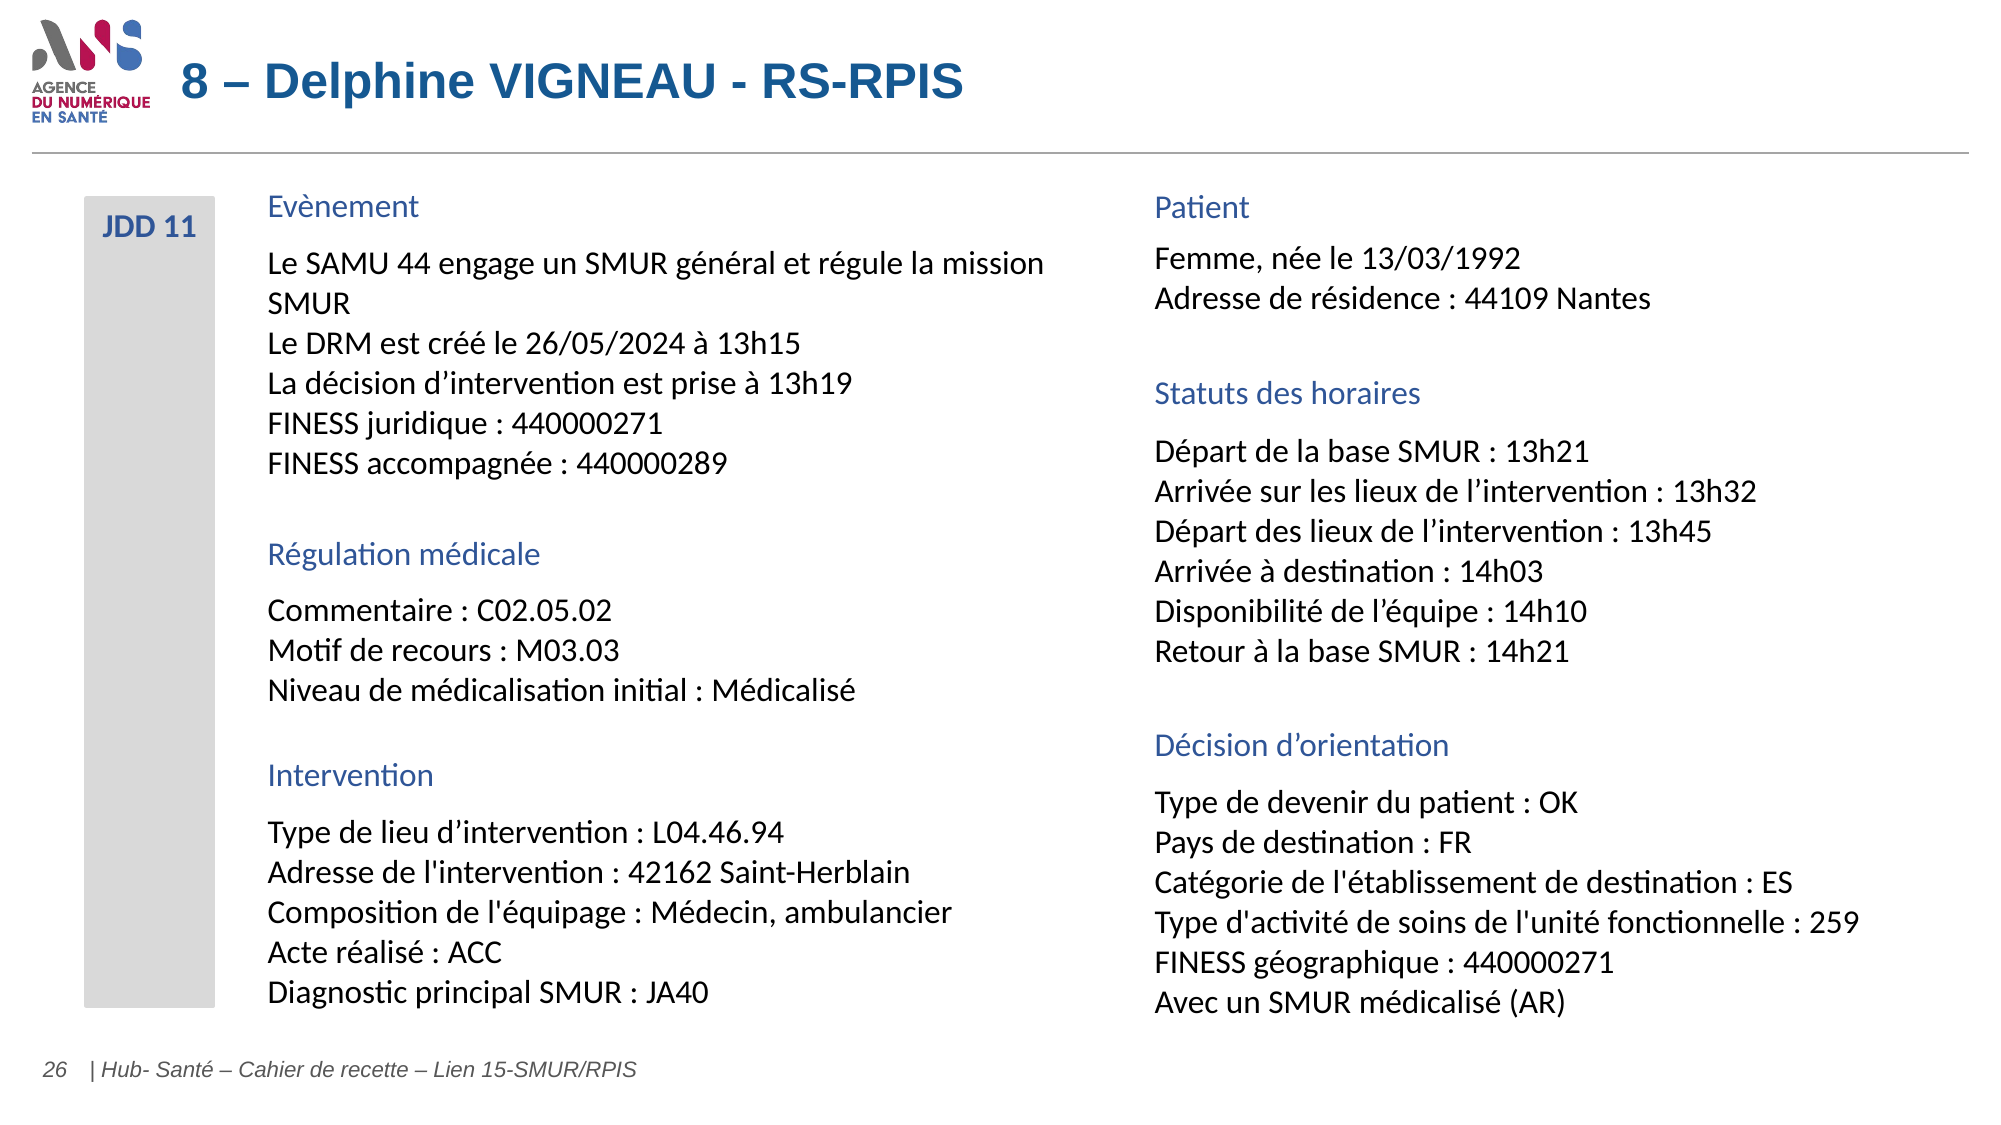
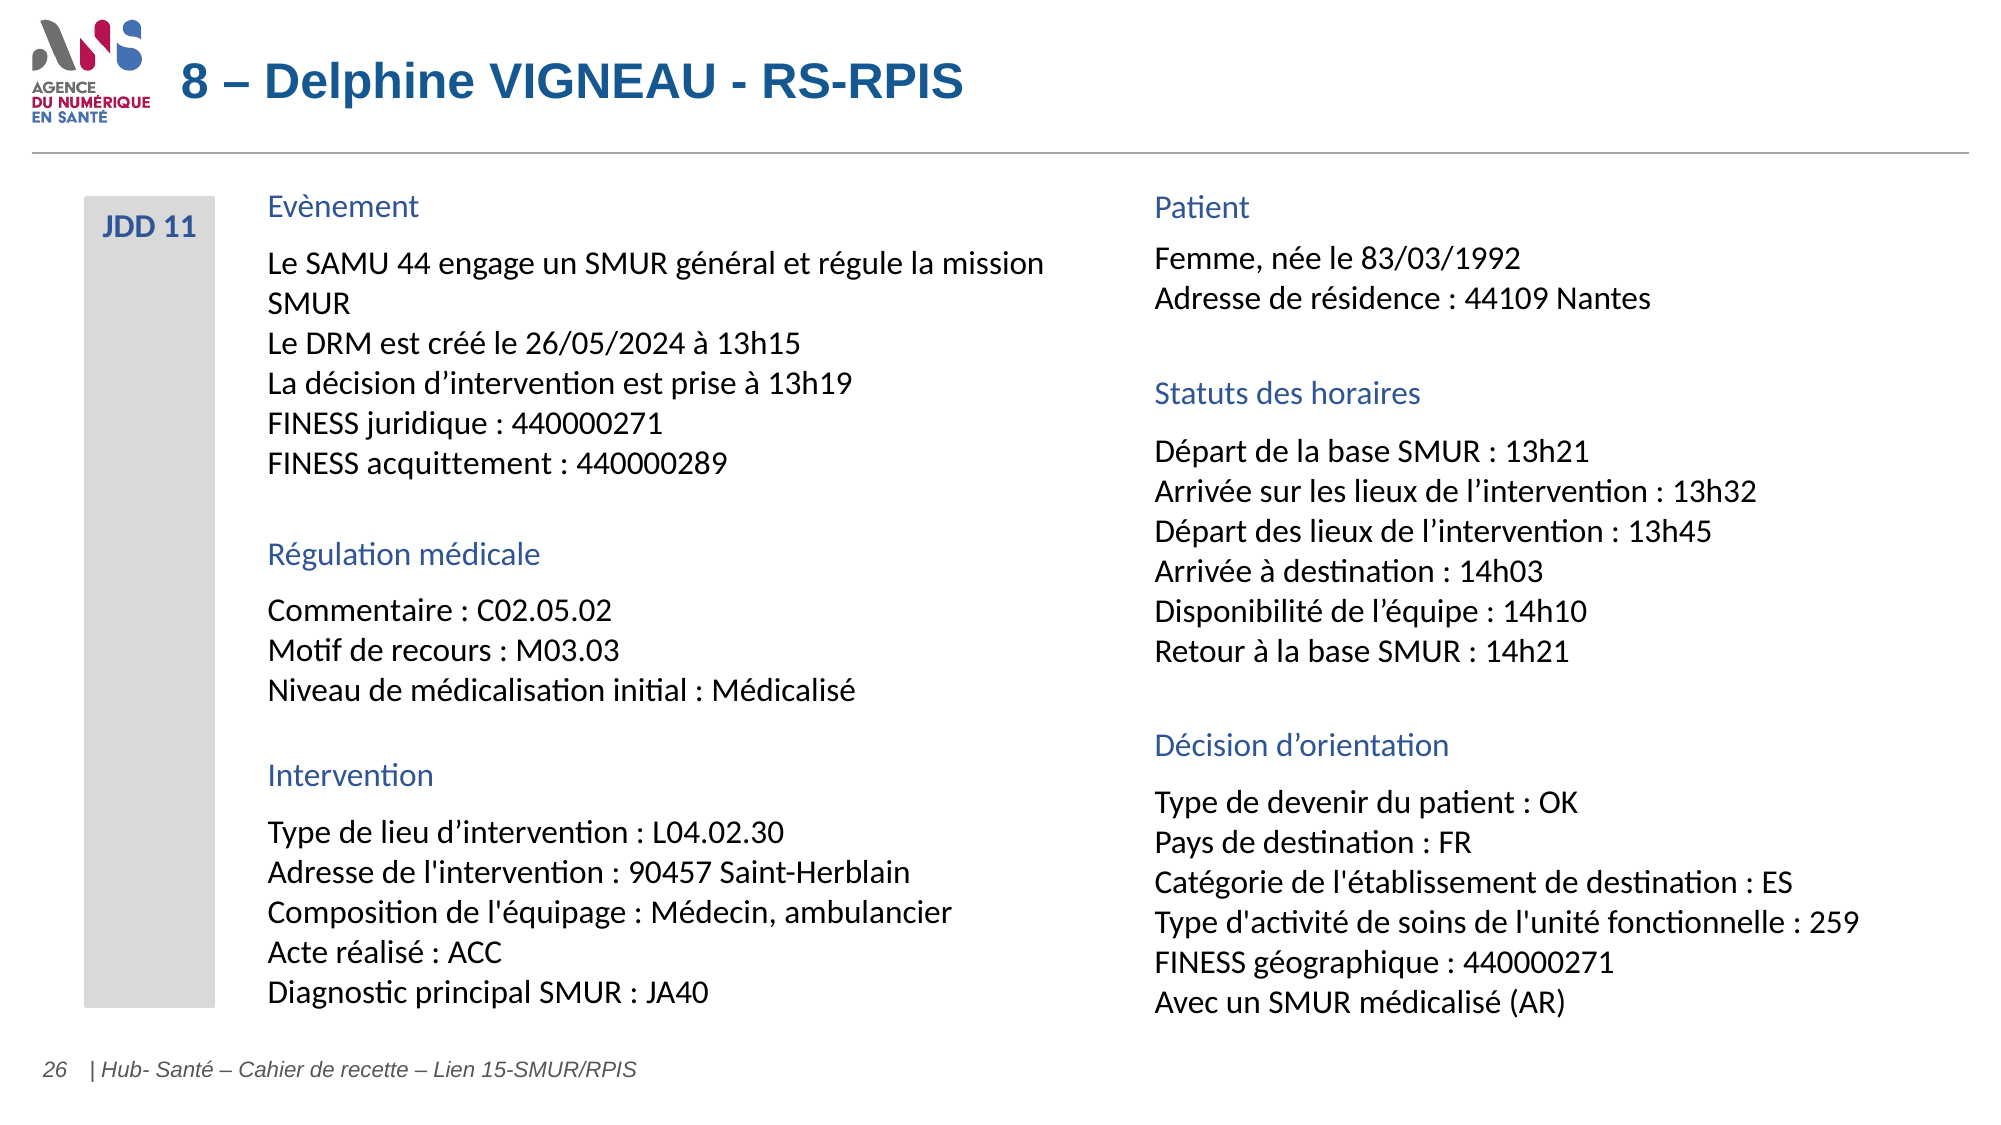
13/03/1992: 13/03/1992 -> 83/03/1992
accompagnée: accompagnée -> acquittement
L04.46.94: L04.46.94 -> L04.02.30
42162: 42162 -> 90457
